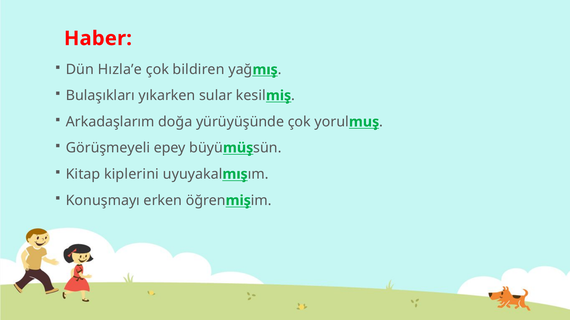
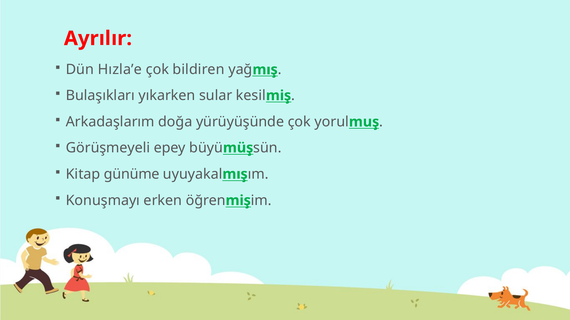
Haber: Haber -> Ayrılır
kiplerini: kiplerini -> günüme
